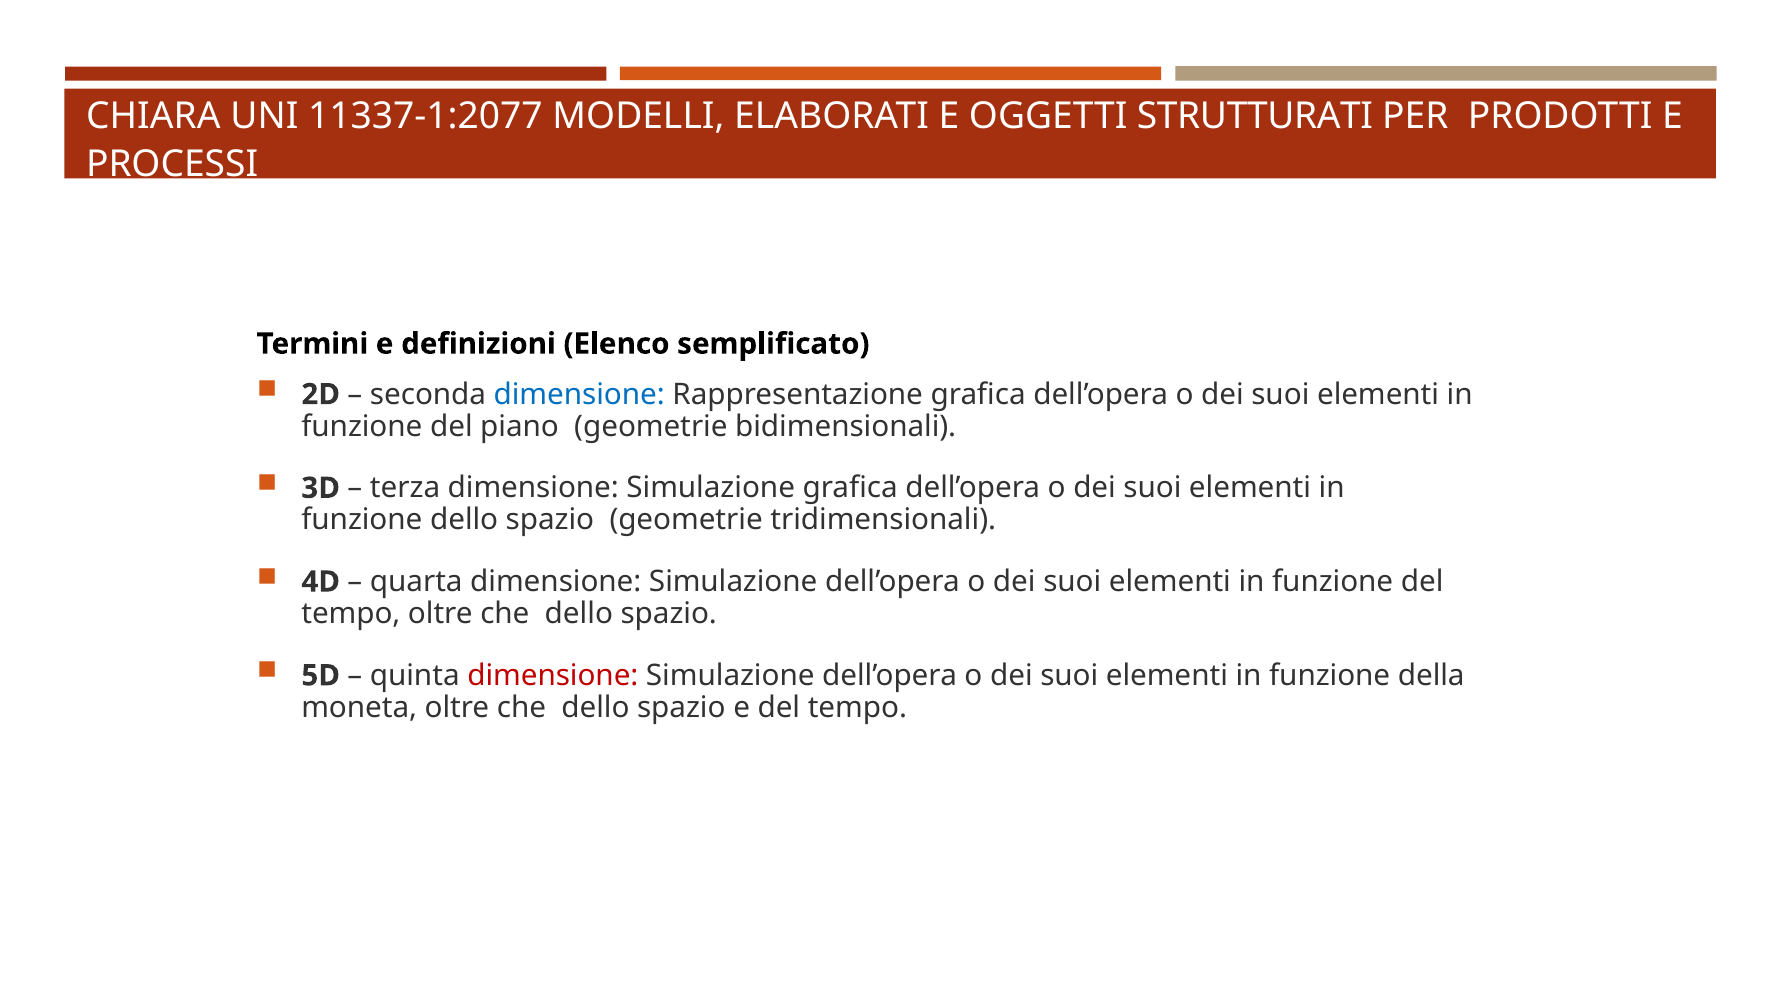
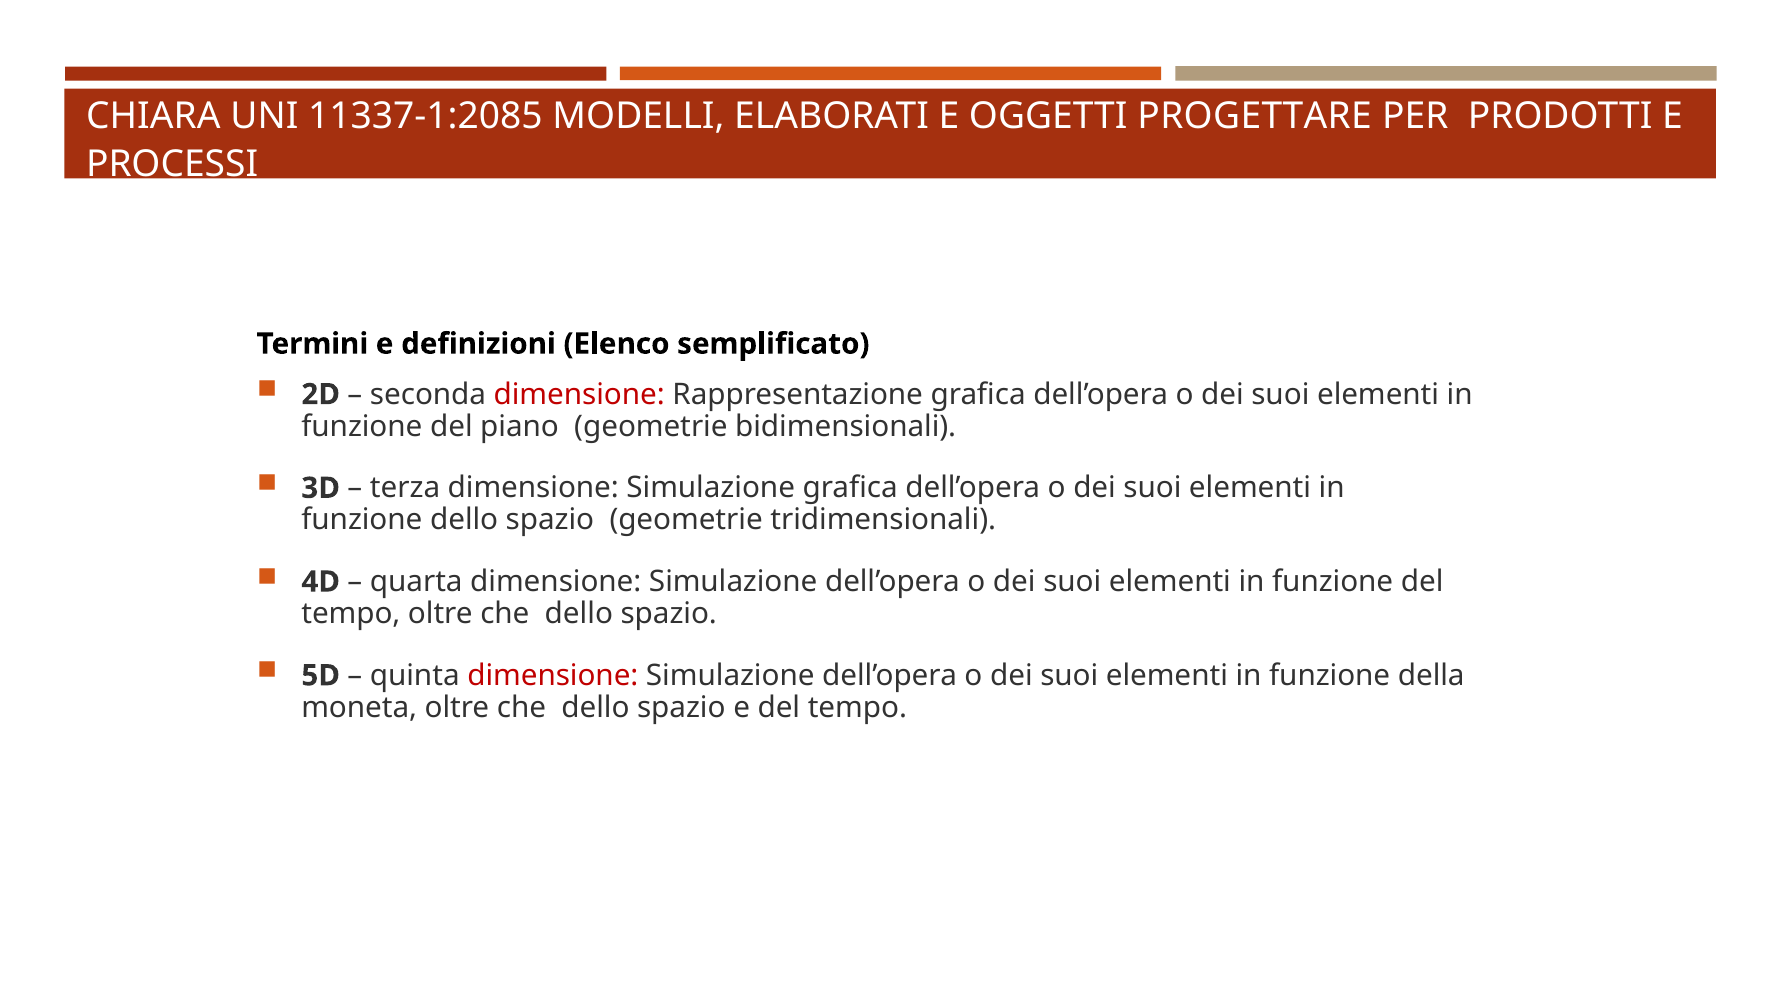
11337-1:2077: 11337-1:2077 -> 11337-1:2085
STRUTTURATI: STRUTTURATI -> PROGETTARE
dimensione at (579, 395) colour: blue -> red
